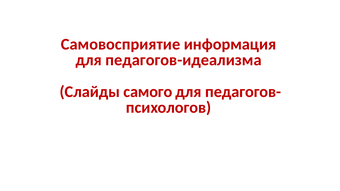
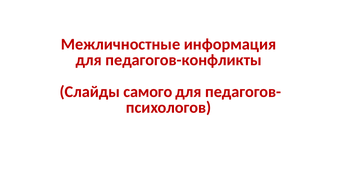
Самовосприятие: Самовосприятие -> Межличностные
педагогов-идеализма: педагогов-идеализма -> педагогов-конфликты
